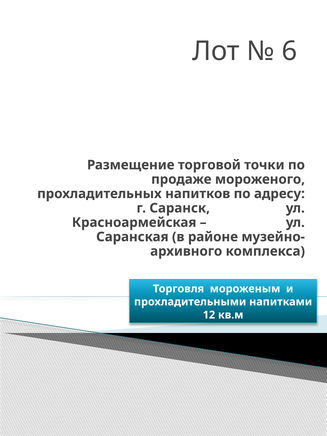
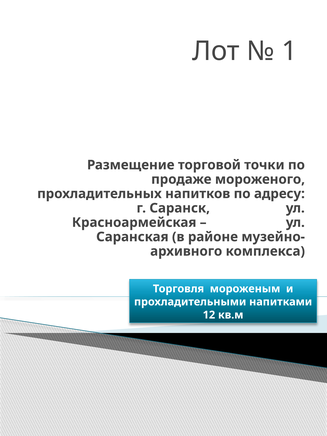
6: 6 -> 1
